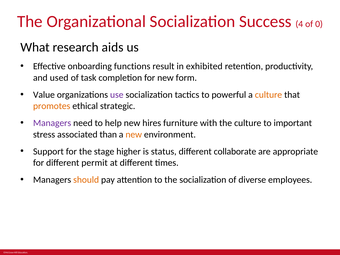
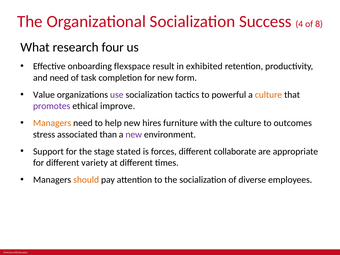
0: 0 -> 8
aids: aids -> four
functions: functions -> flexspace
and used: used -> need
promotes colour: orange -> purple
strategic: strategic -> improve
Managers at (52, 123) colour: purple -> orange
important: important -> outcomes
new at (134, 134) colour: orange -> purple
higher: higher -> stated
status: status -> forces
permit: permit -> variety
